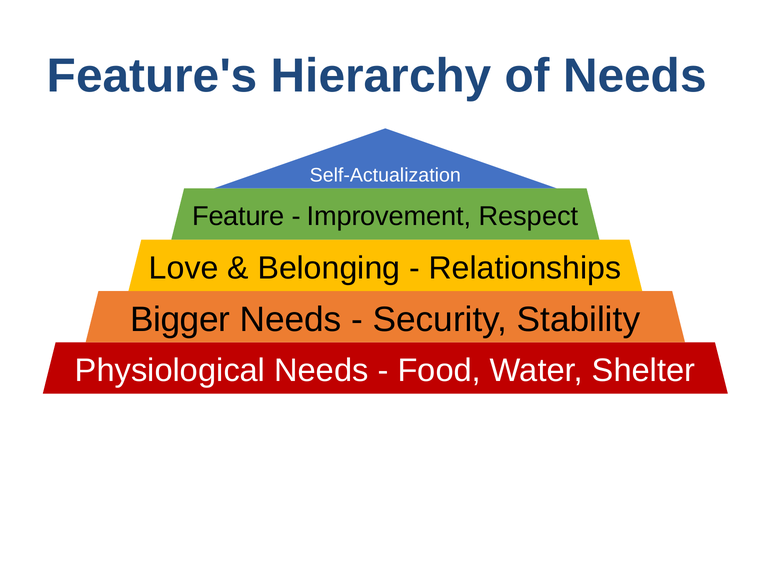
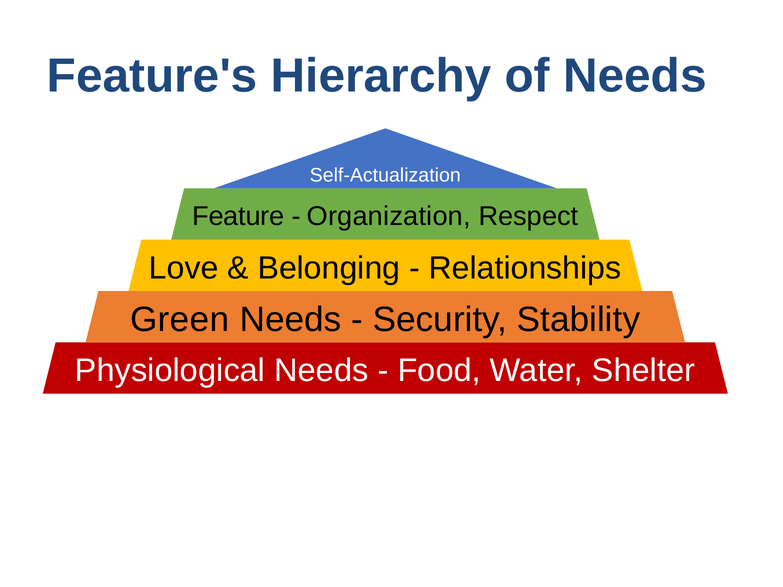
Improvement: Improvement -> Organization
Bigger: Bigger -> Green
